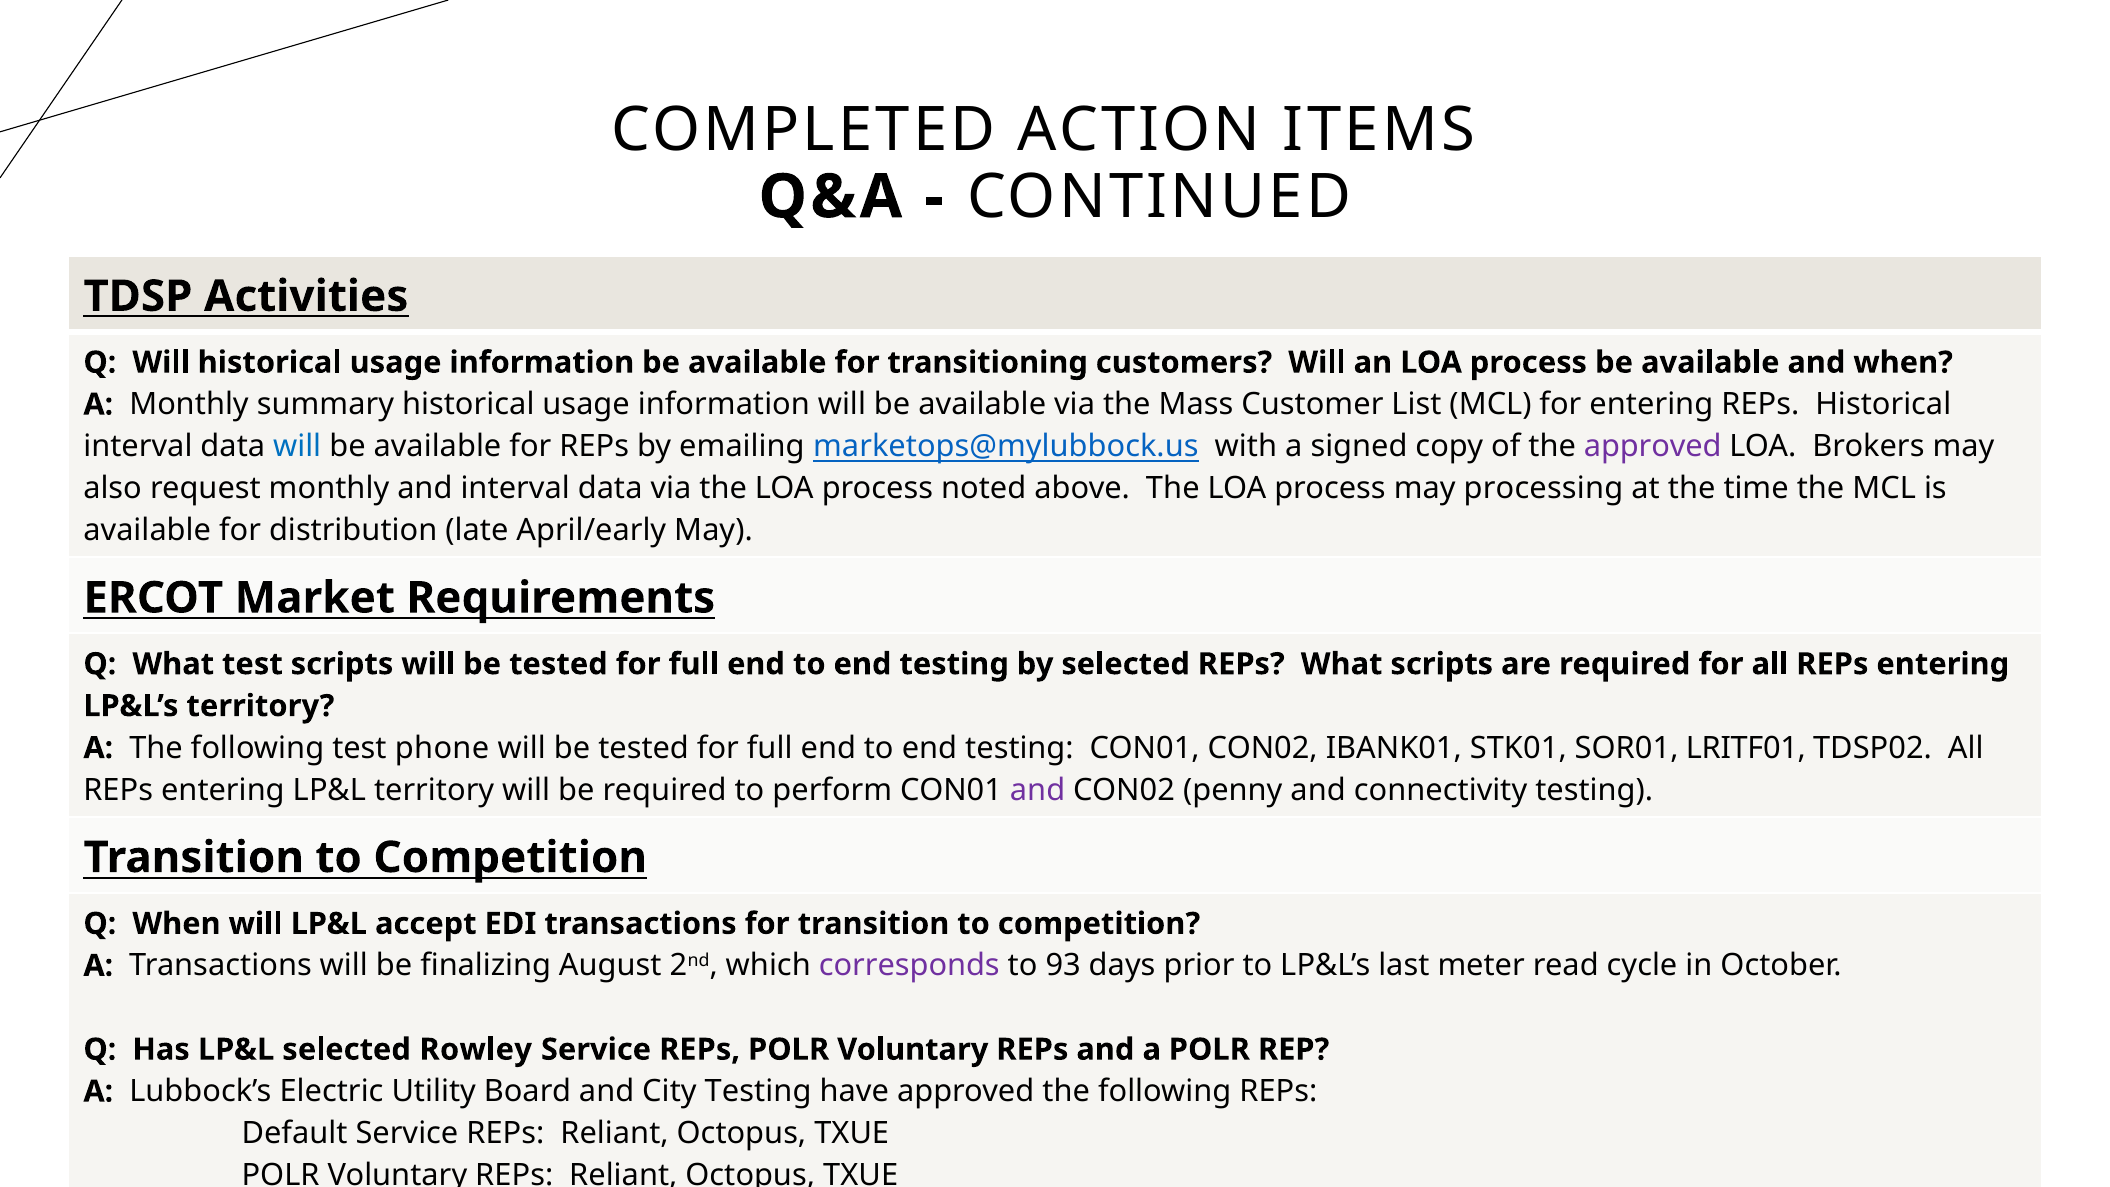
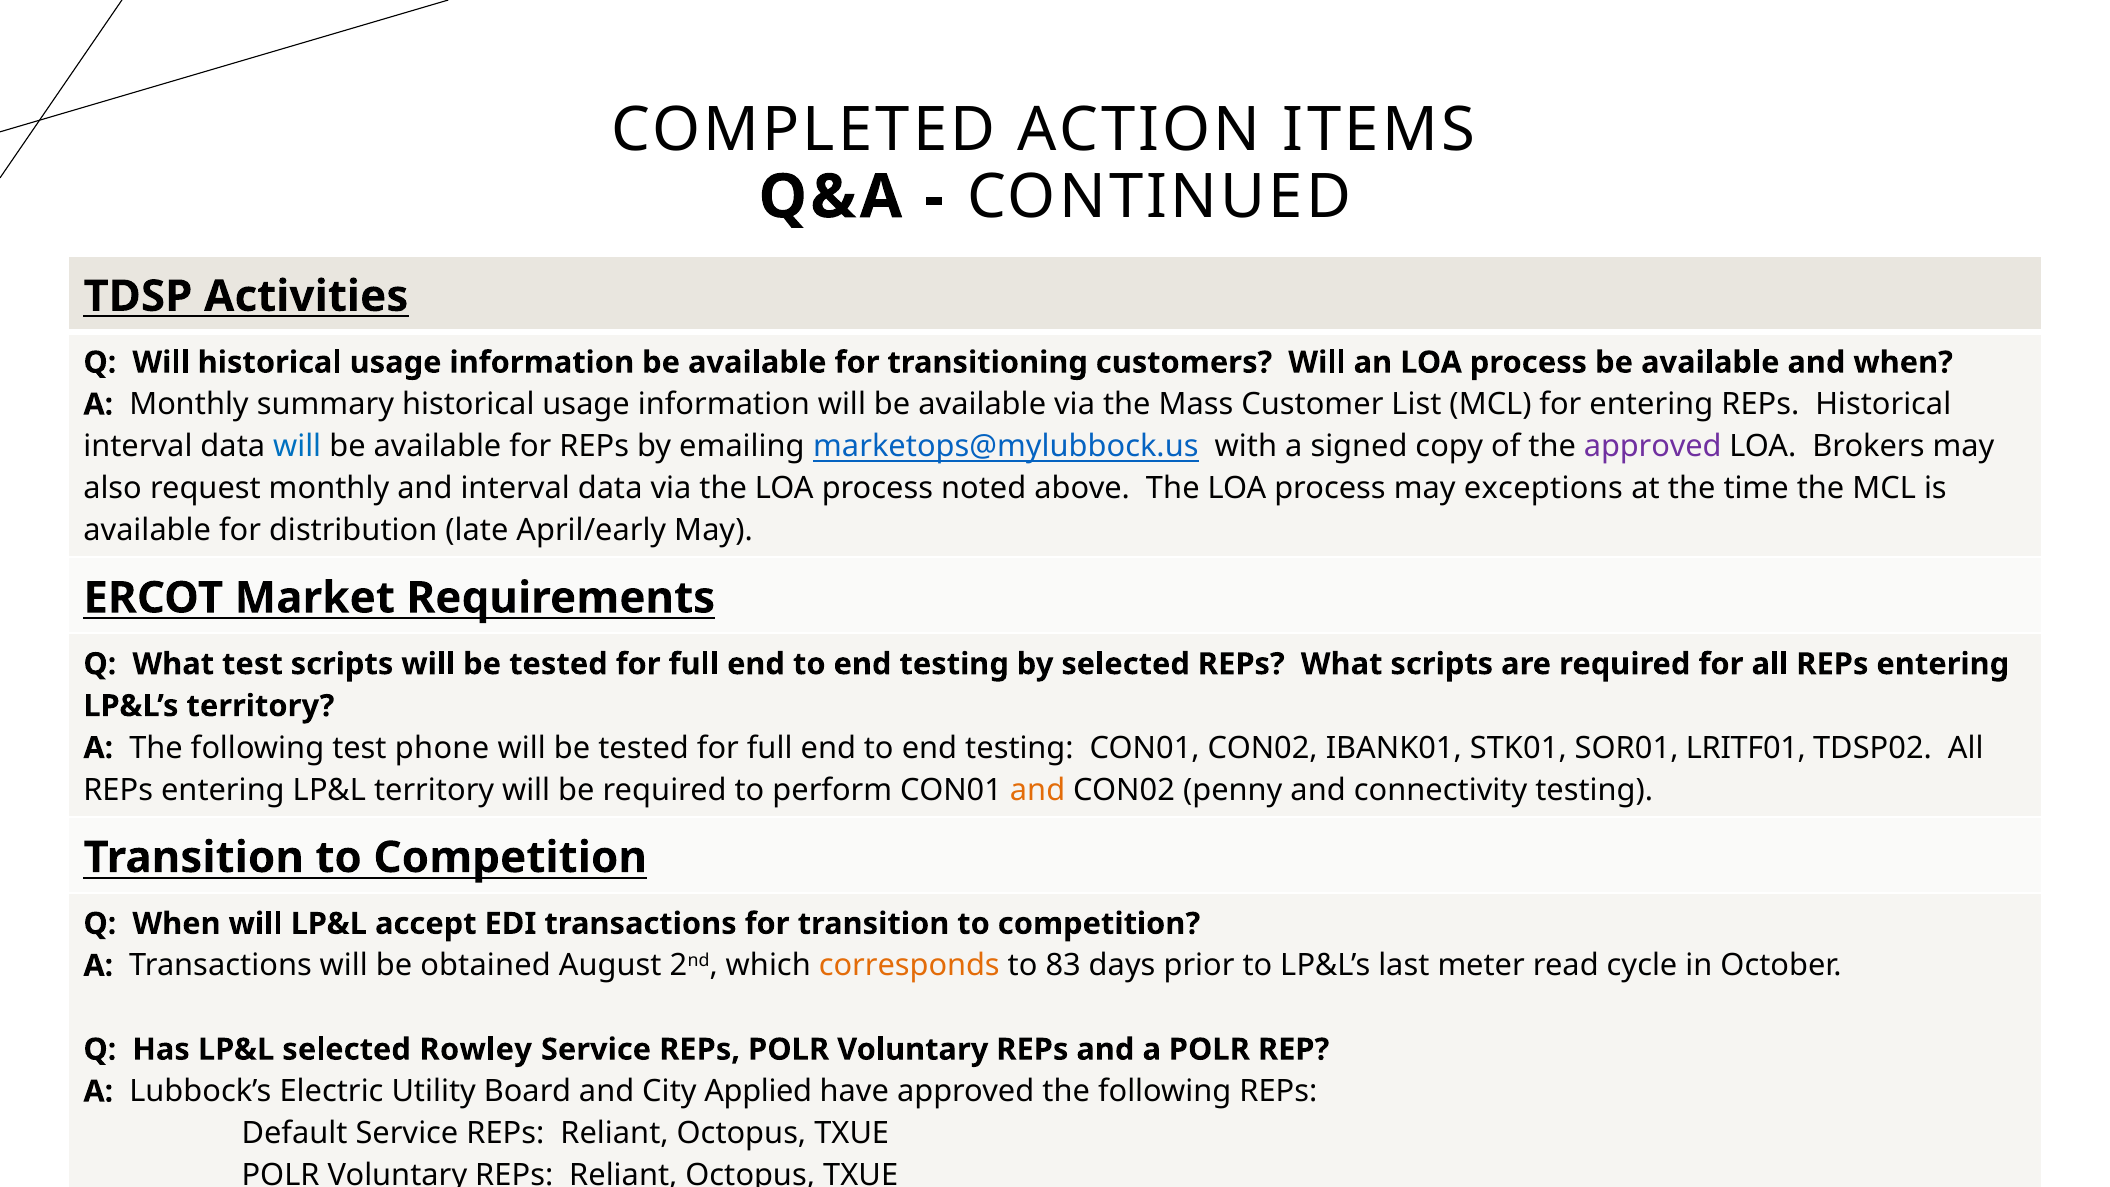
processing: processing -> exceptions
and at (1038, 790) colour: purple -> orange
finalizing: finalizing -> obtained
corresponds colour: purple -> orange
93: 93 -> 83
City Testing: Testing -> Applied
